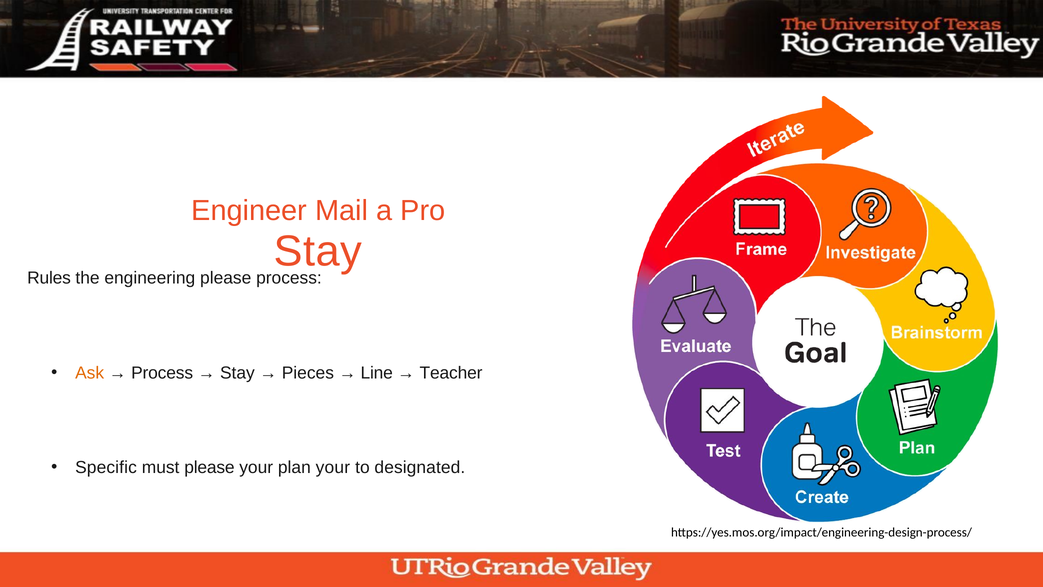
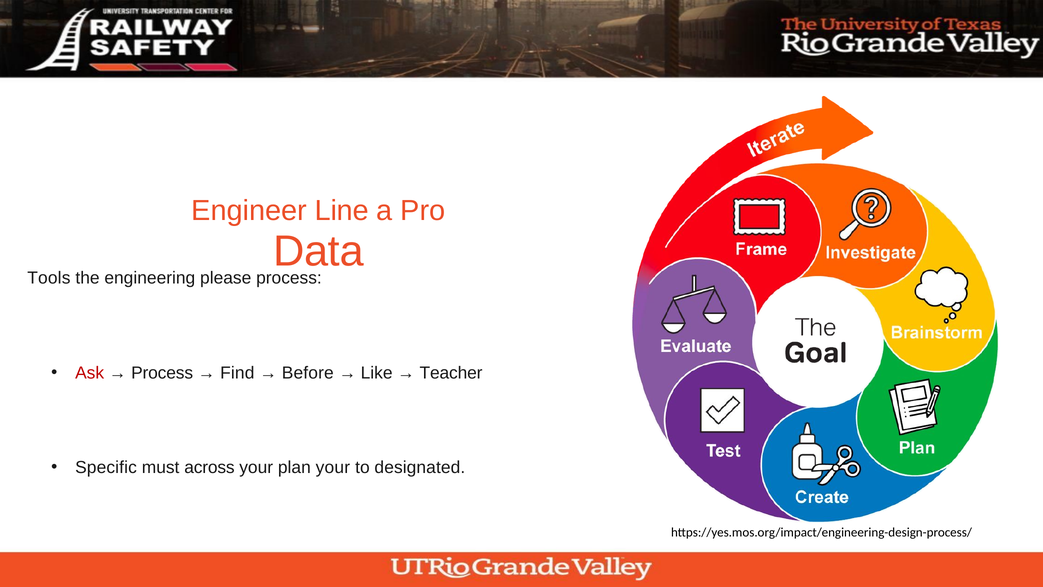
Mail: Mail -> Line
Stay at (318, 251): Stay -> Data
Rules: Rules -> Tools
Ask colour: orange -> red
Stay at (237, 373): Stay -> Find
Pieces: Pieces -> Before
Line: Line -> Like
must please: please -> across
